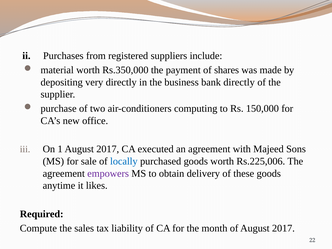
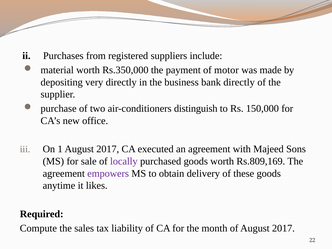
shares: shares -> motor
computing: computing -> distinguish
locally colour: blue -> purple
Rs.225,006: Rs.225,006 -> Rs.809,169
